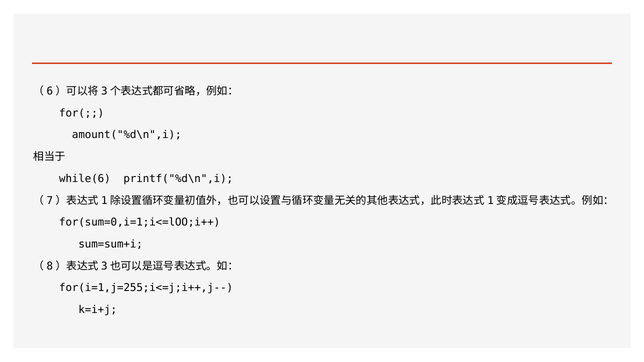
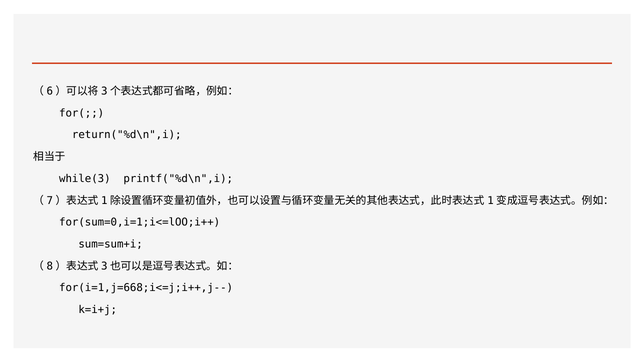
amount("%d\n",i: amount("%d\n",i -> return("%d\n",i
while(6: while(6 -> while(3
for(i=1,j=255;i<=j;i++,j--: for(i=1,j=255;i<=j;i++,j-- -> for(i=1,j=668;i<=j;i++,j--
